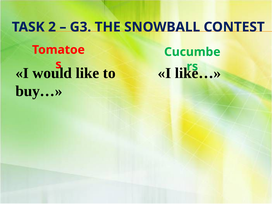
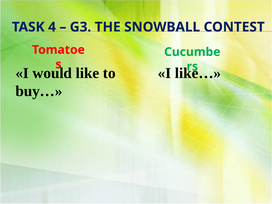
2: 2 -> 4
